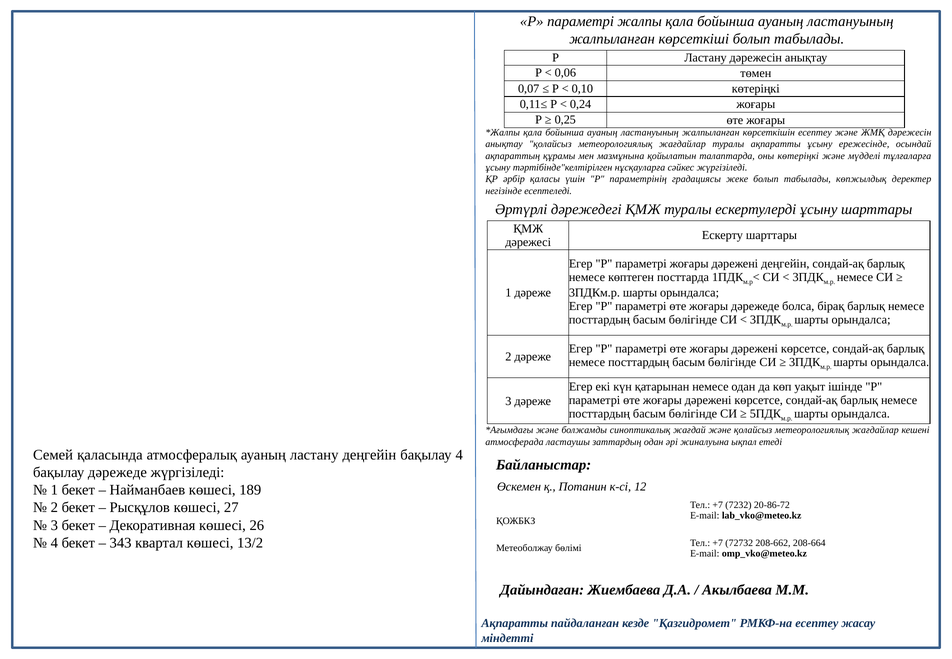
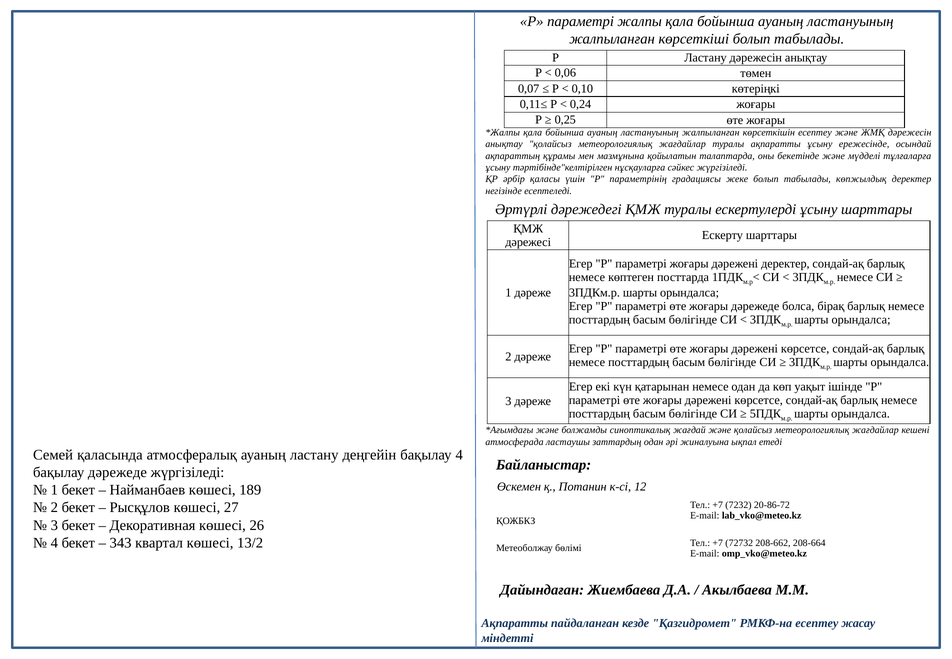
оны көтеріңкі: көтеріңкі -> бекетінде
дәрежені деңгейін: деңгейін -> деректер
